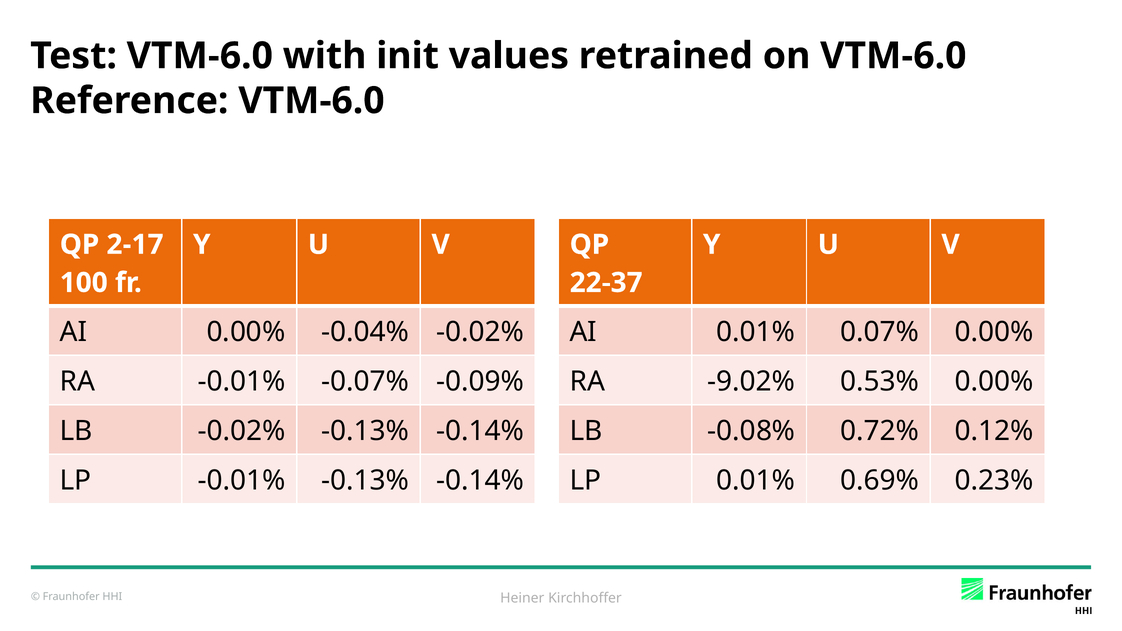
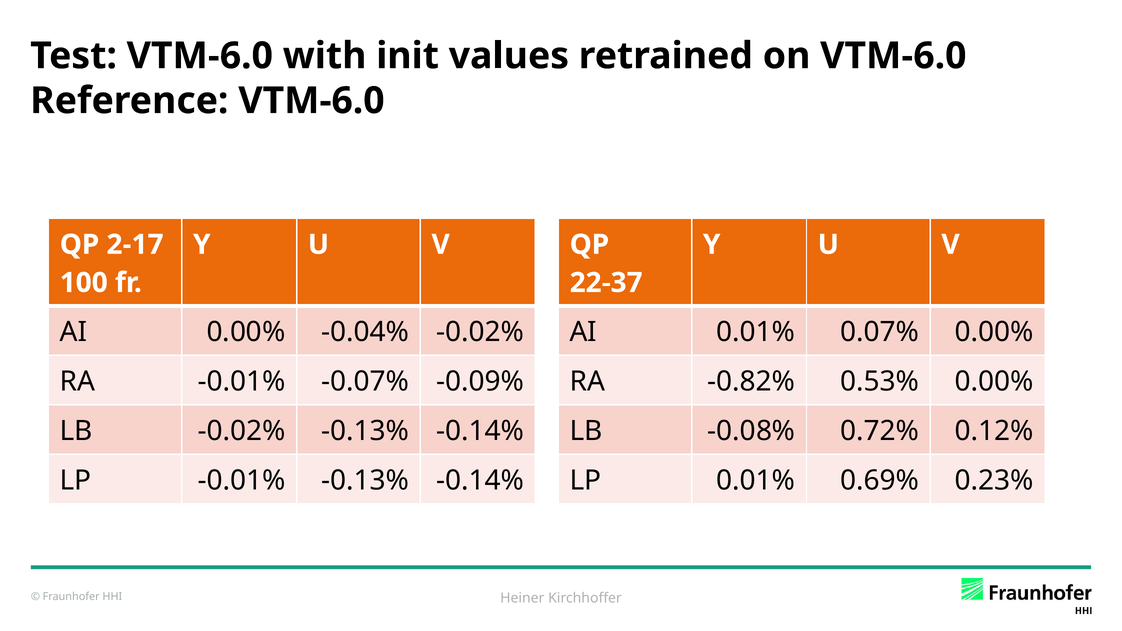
-9.02%: -9.02% -> -0.82%
